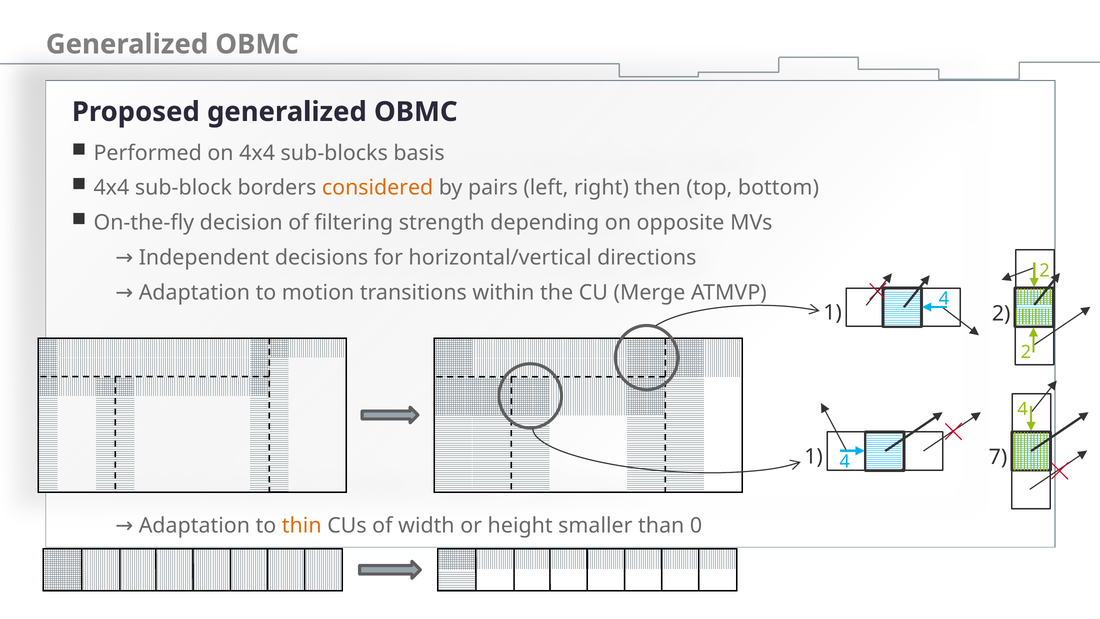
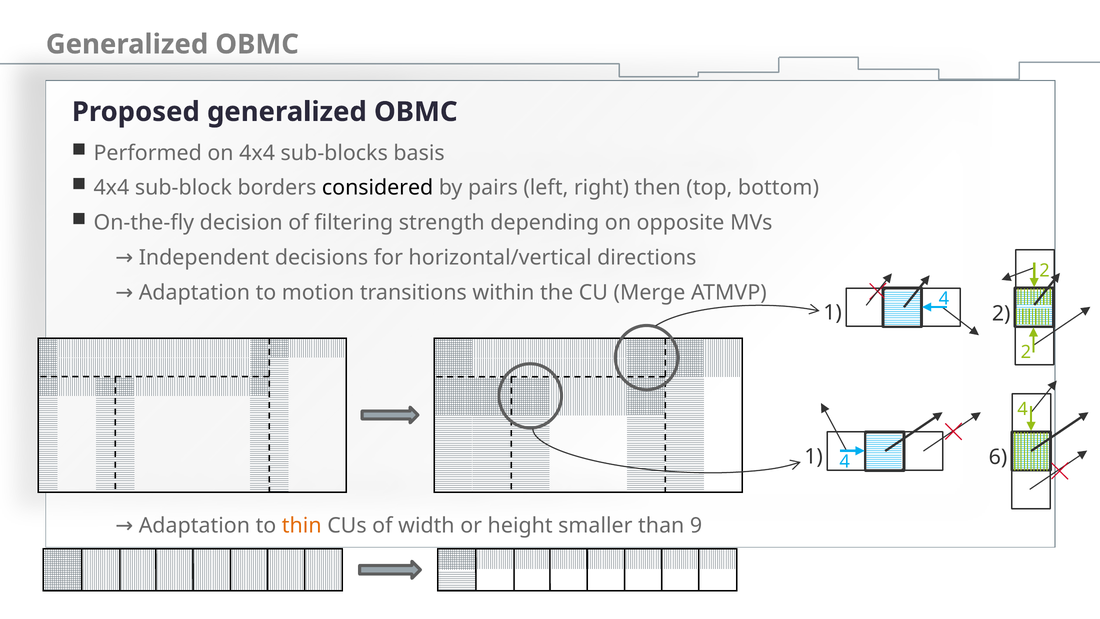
considered colour: orange -> black
7: 7 -> 6
0: 0 -> 9
